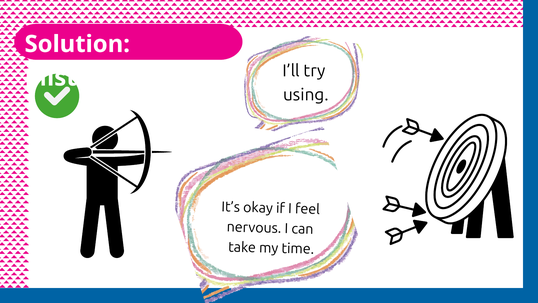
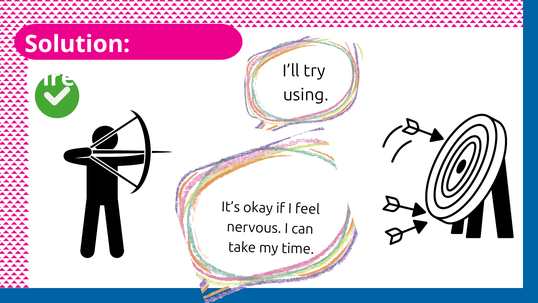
Mistake: Mistake -> Directly
